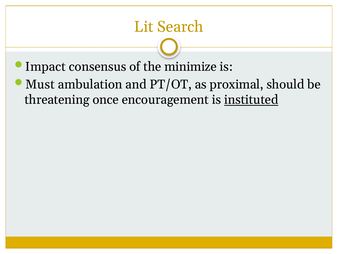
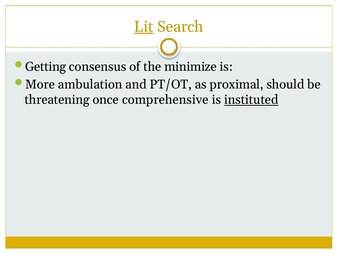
Lit underline: none -> present
Impact: Impact -> Getting
Must: Must -> More
encouragement: encouragement -> comprehensive
